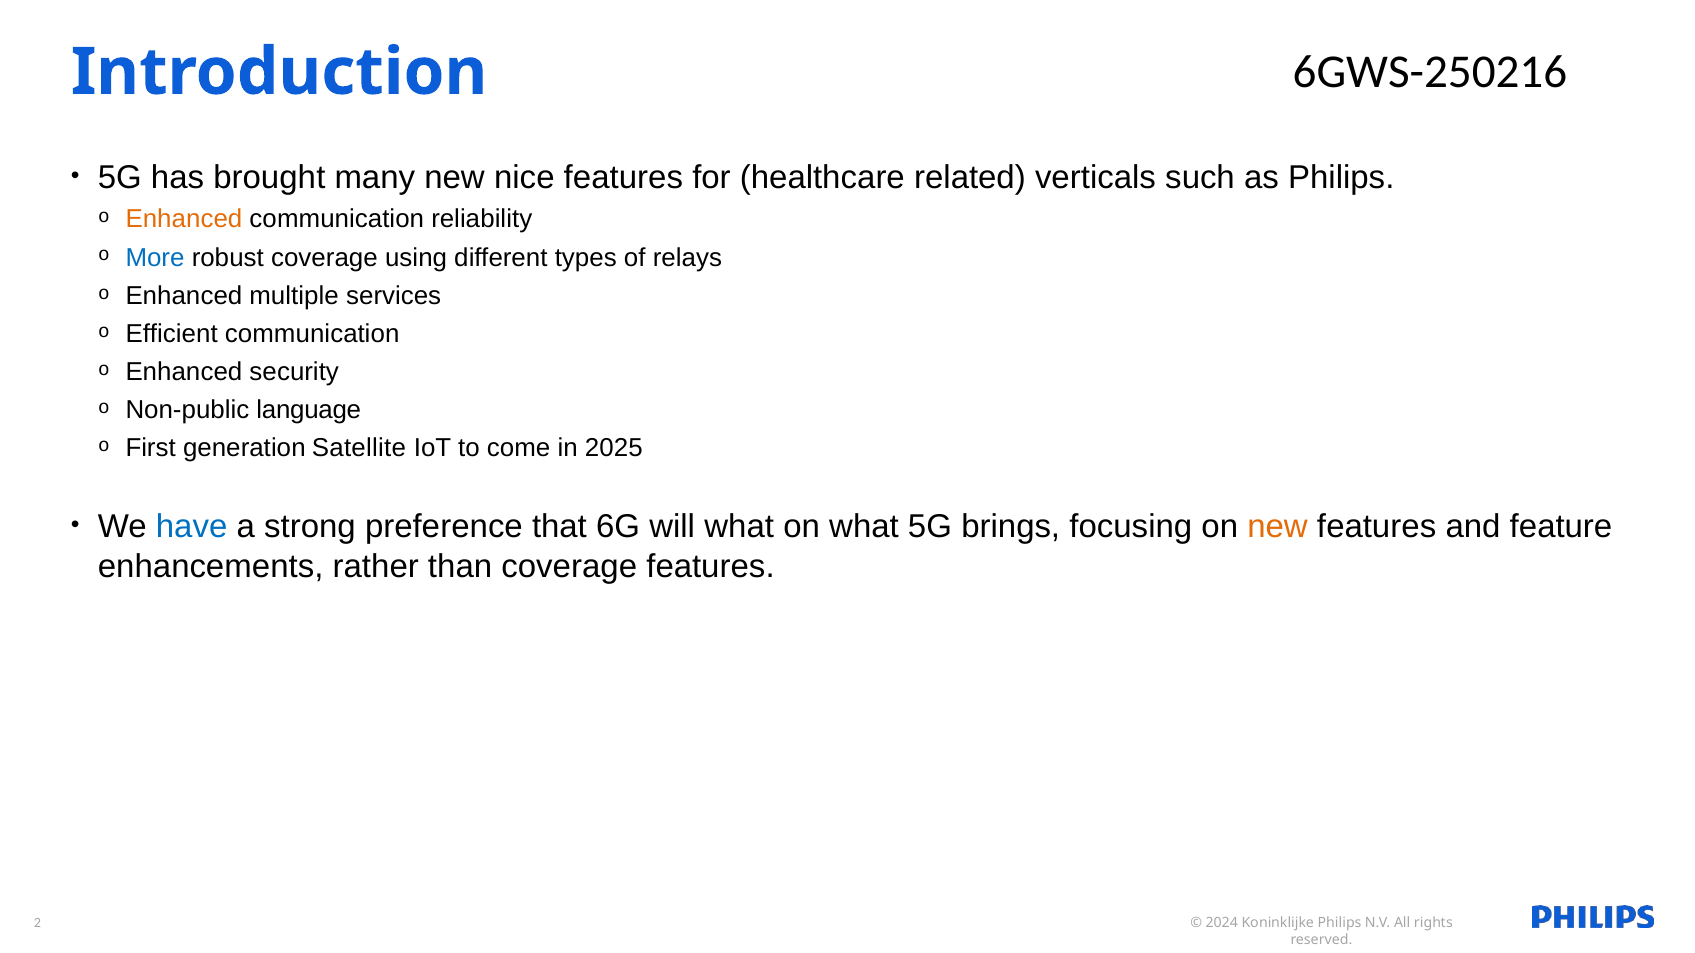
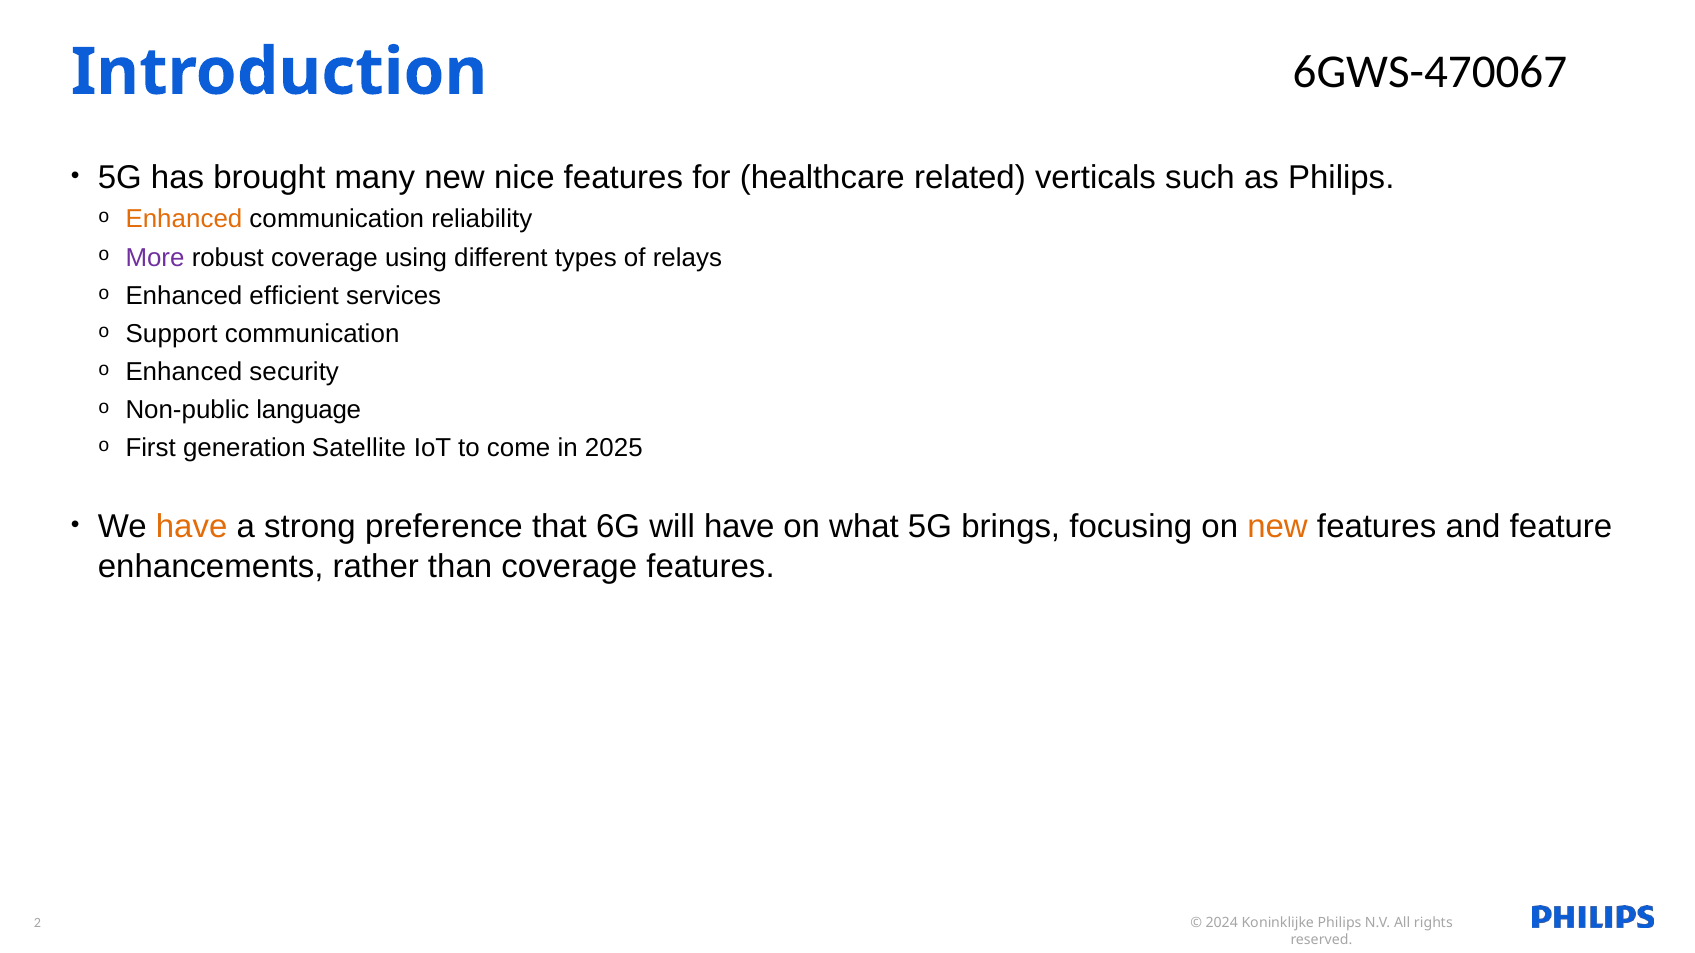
6GWS-250216: 6GWS-250216 -> 6GWS-470067
More colour: blue -> purple
multiple: multiple -> efficient
Efficient: Efficient -> Support
have at (192, 527) colour: blue -> orange
will what: what -> have
